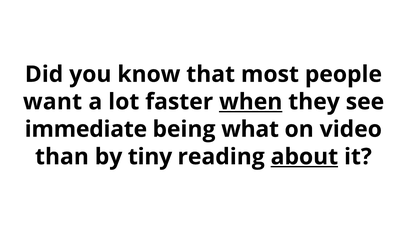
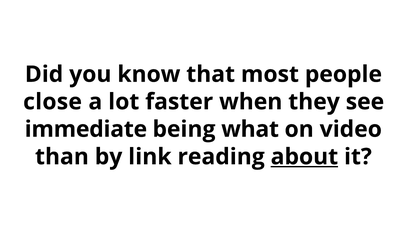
want: want -> close
when underline: present -> none
tiny: tiny -> link
